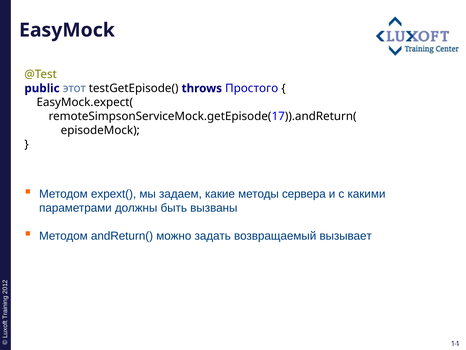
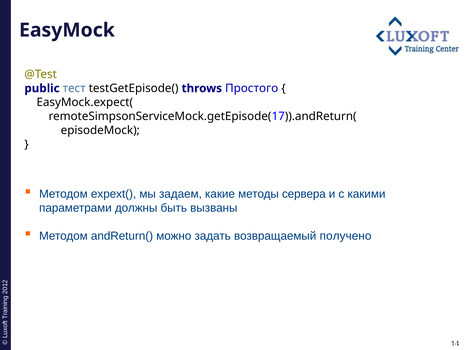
этот: этот -> тест
вызывает: вызывает -> получено
